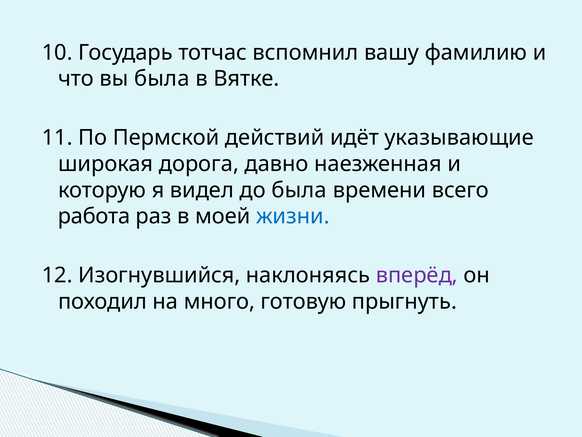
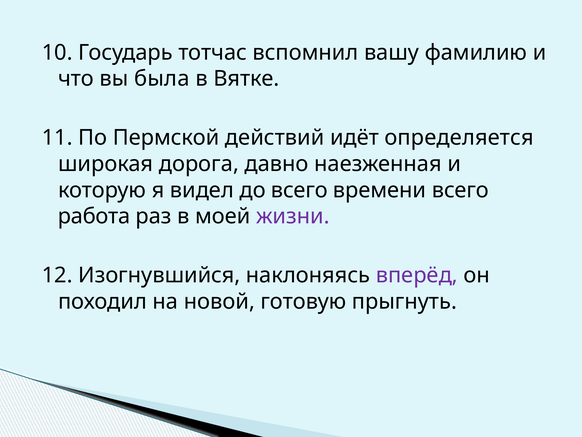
указывающие: указывающие -> определяется
до была: была -> всего
жизни colour: blue -> purple
много: много -> новой
